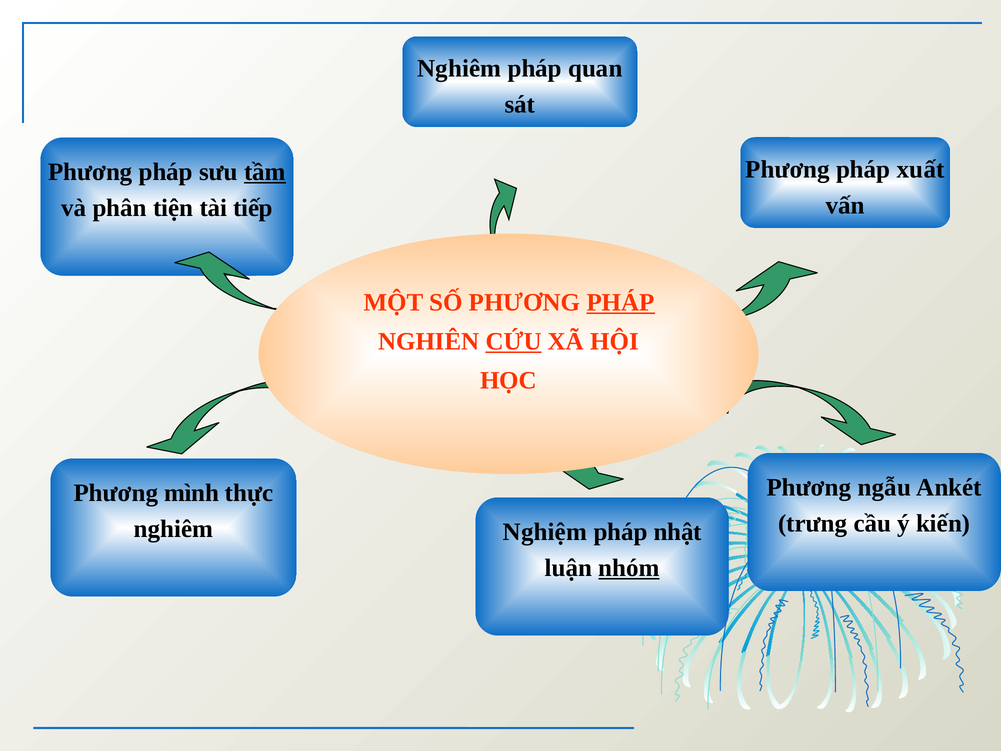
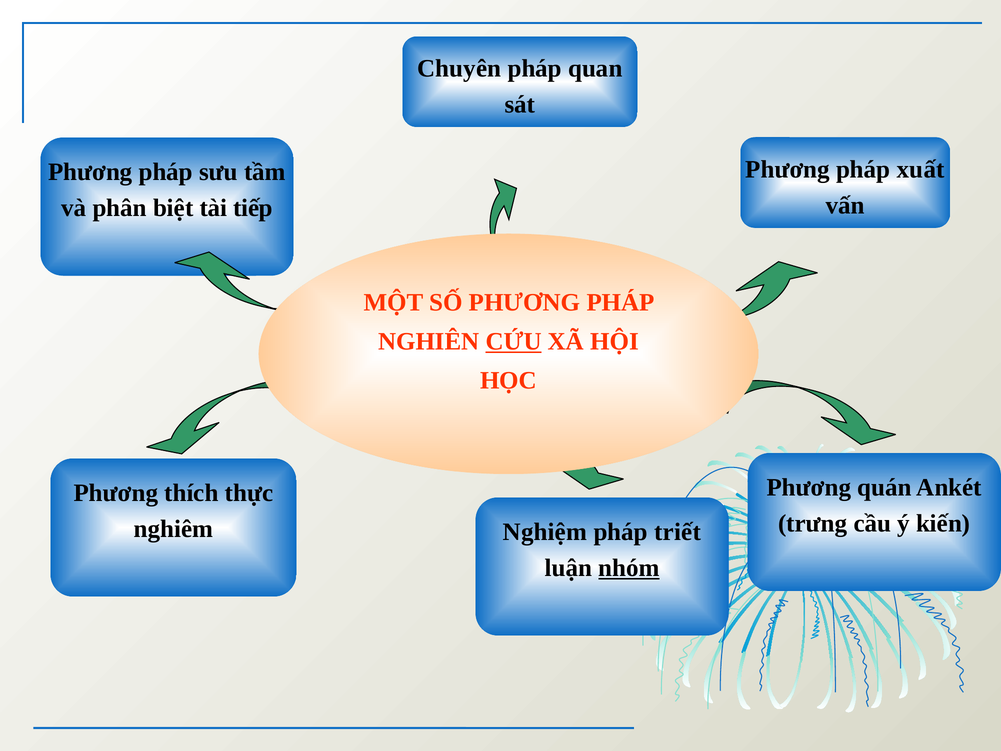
Nghiêm at (459, 68): Nghiêm -> Chuyên
tầm underline: present -> none
tiện: tiện -> biệt
PHÁP at (621, 302) underline: present -> none
ngẫu: ngẫu -> quán
mình: mình -> thích
nhật: nhật -> triết
